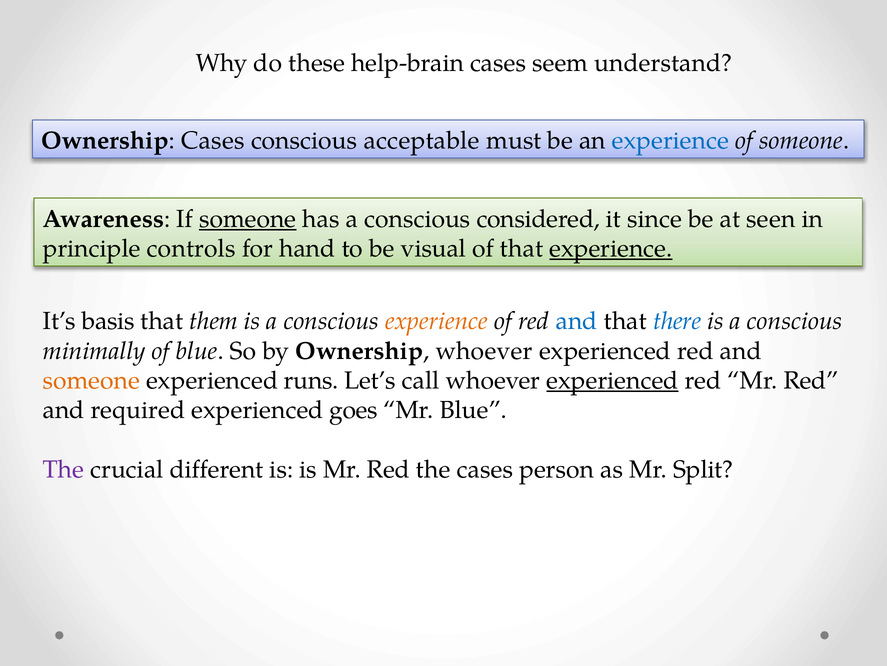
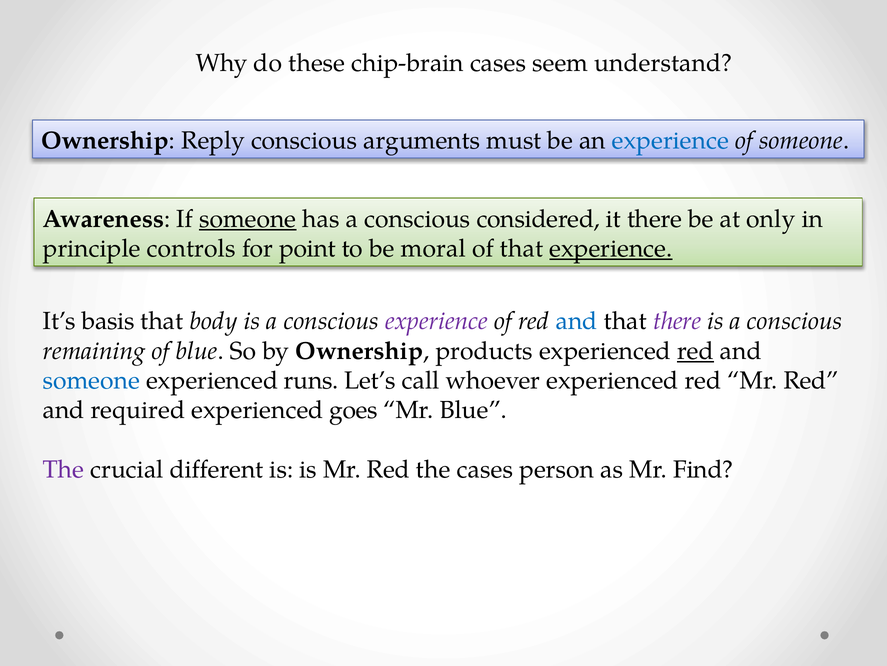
help-brain: help-brain -> chip-brain
Ownership Cases: Cases -> Reply
acceptable: acceptable -> arguments
it since: since -> there
seen: seen -> only
hand: hand -> point
visual: visual -> moral
them: them -> body
experience at (437, 321) colour: orange -> purple
there at (677, 321) colour: blue -> purple
minimally: minimally -> remaining
Ownership whoever: whoever -> products
red at (696, 351) underline: none -> present
someone at (91, 380) colour: orange -> blue
experienced at (612, 380) underline: present -> none
Split: Split -> Find
